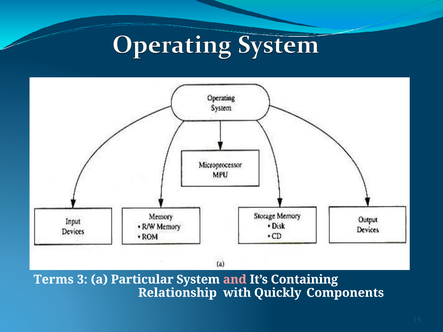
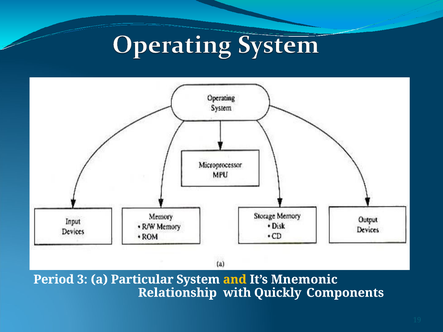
Terms: Terms -> Period
and colour: pink -> yellow
Containing: Containing -> Mnemonic
